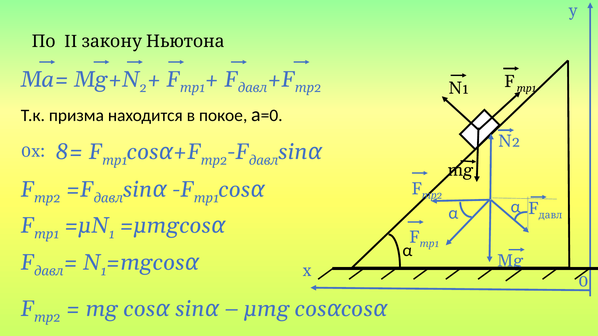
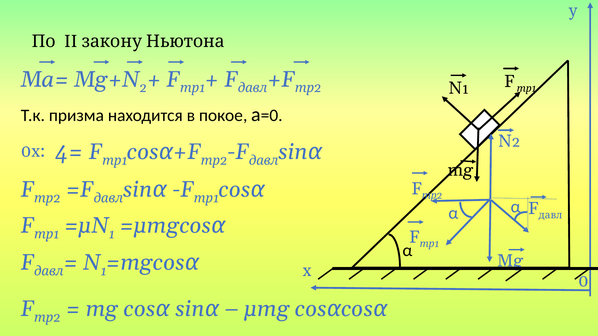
8=: 8= -> 4=
